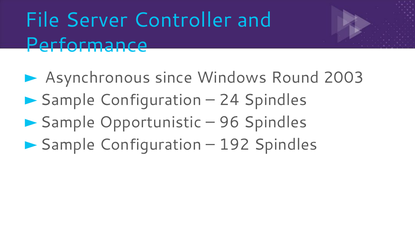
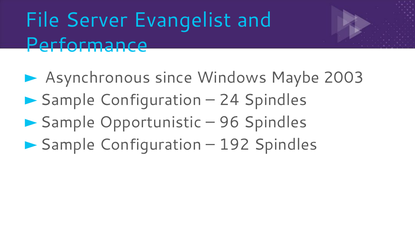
Controller: Controller -> Evangelist
Round: Round -> Maybe
